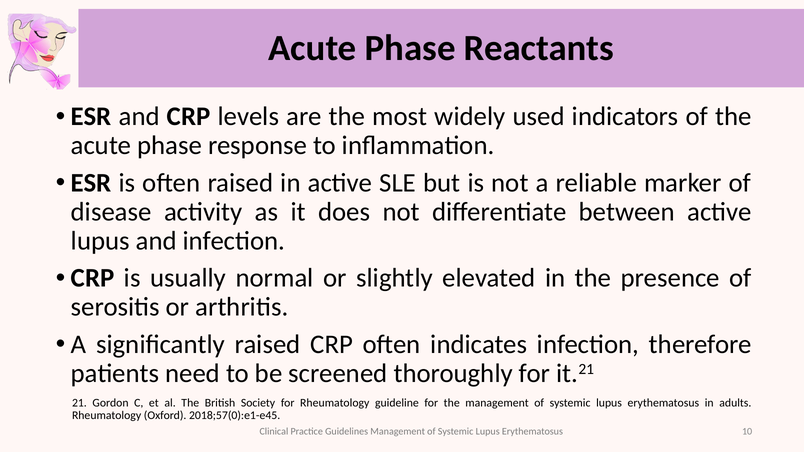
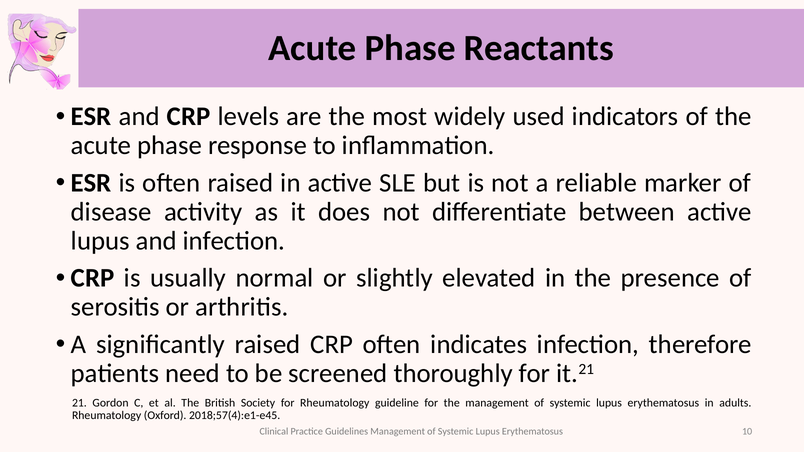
2018;57(0):e1-e45: 2018;57(0):e1-e45 -> 2018;57(4):e1-e45
